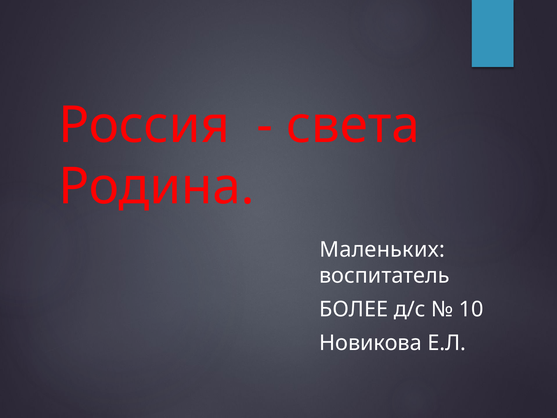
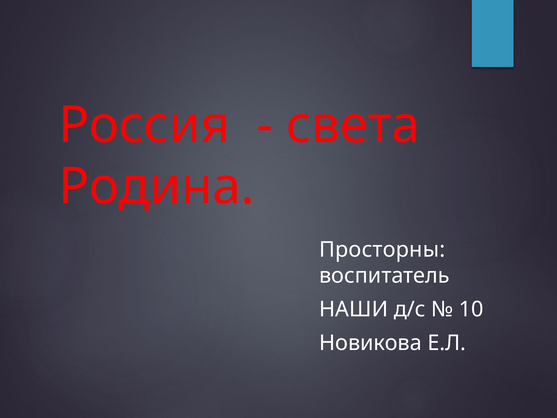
Маленьких: Маленьких -> Просторны
БОЛЕЕ: БОЛЕЕ -> НАШИ
